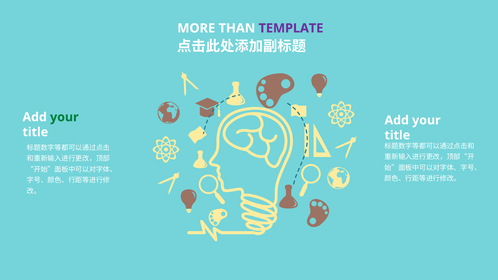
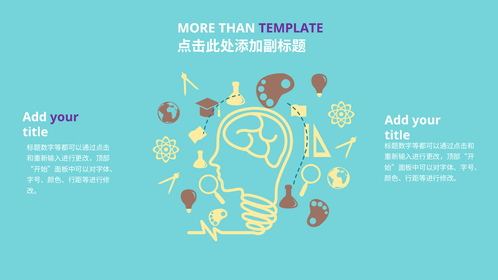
your at (64, 117) colour: green -> purple
